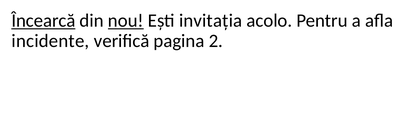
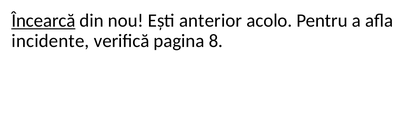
nou underline: present -> none
invitația: invitația -> anterior
2: 2 -> 8
